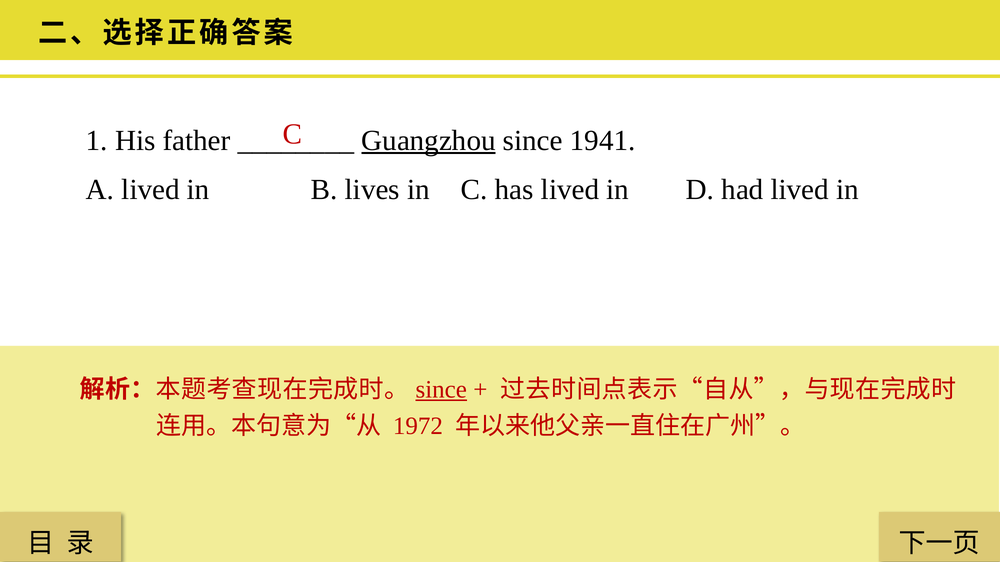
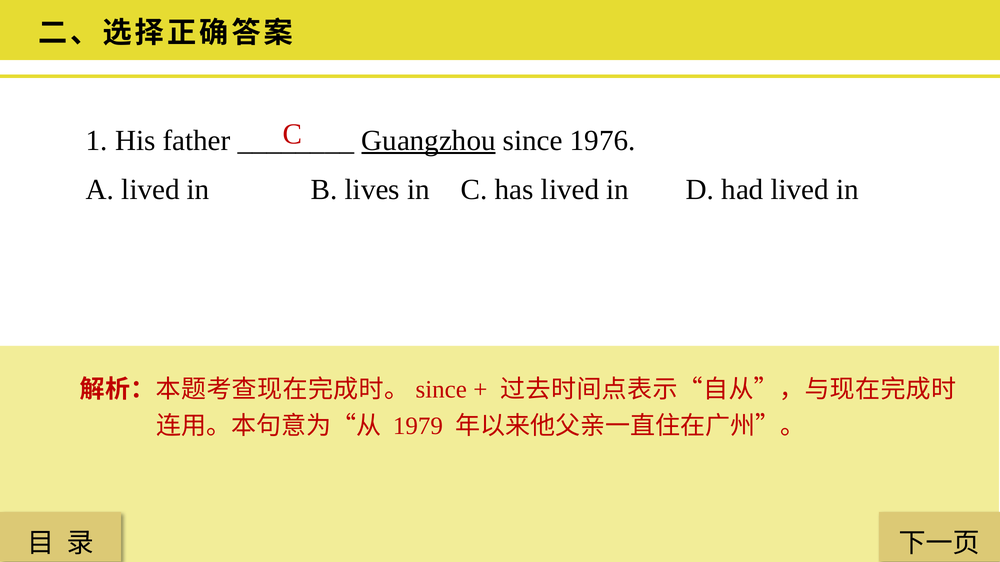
1941: 1941 -> 1976
since at (441, 390) underline: present -> none
1972: 1972 -> 1979
